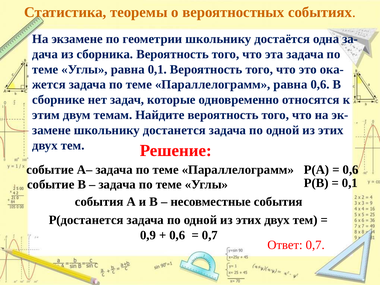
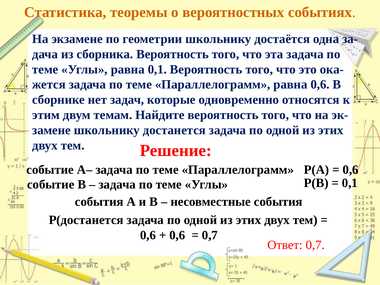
0,9 at (148, 235): 0,9 -> 0,6
